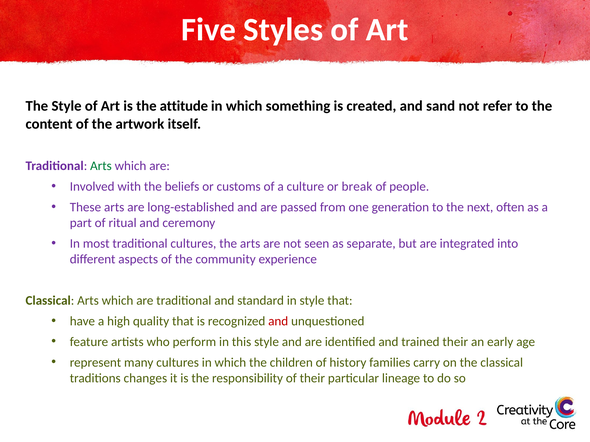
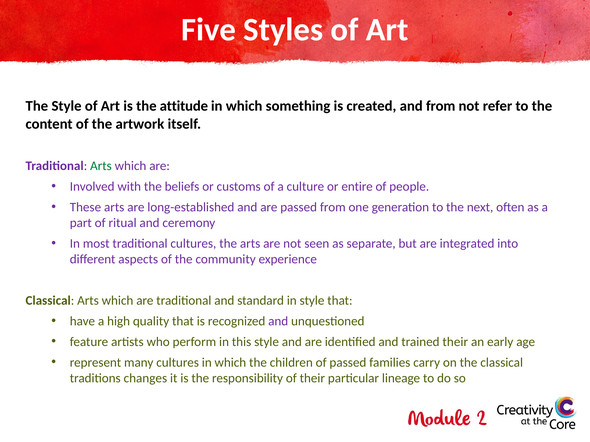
and sand: sand -> from
break: break -> entire
and at (278, 321) colour: red -> purple
of history: history -> passed
